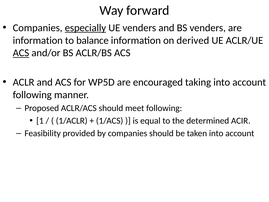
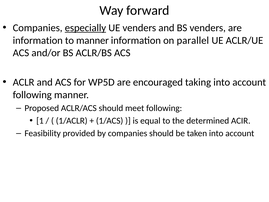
to balance: balance -> manner
derived: derived -> parallel
ACS at (21, 53) underline: present -> none
